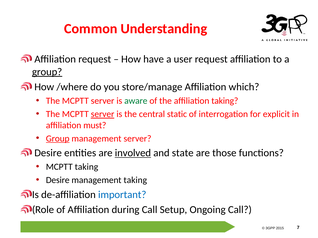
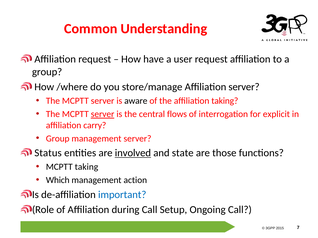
group at (47, 72) underline: present -> none
Affiliation which: which -> server
aware colour: green -> black
static: static -> flows
must: must -> carry
Group at (58, 139) underline: present -> none
Desire at (48, 153): Desire -> Status
Desire at (58, 180): Desire -> Which
management taking: taking -> action
